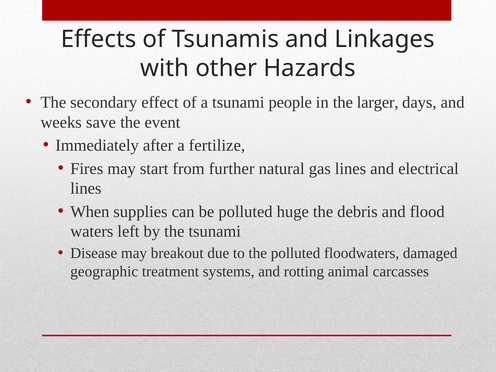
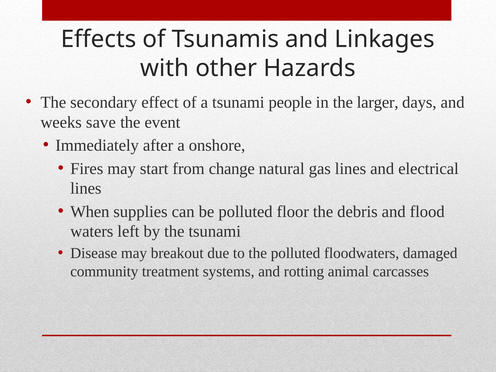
fertilize: fertilize -> onshore
further: further -> change
huge: huge -> floor
geographic: geographic -> community
